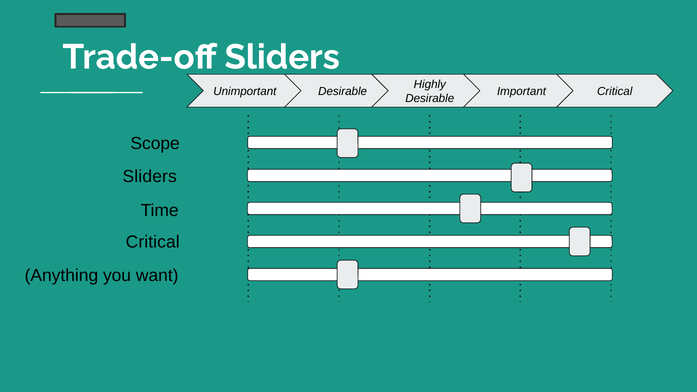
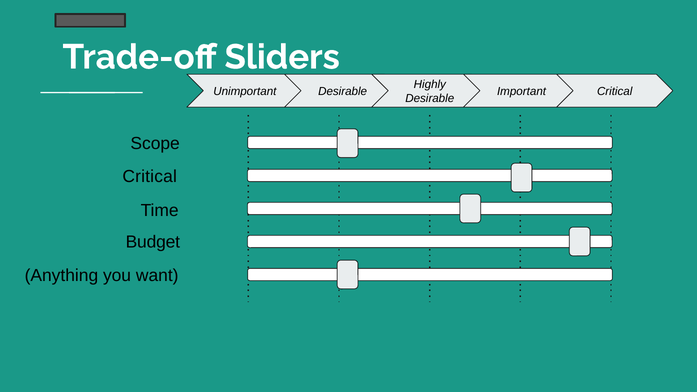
Sliders at (150, 177): Sliders -> Critical
Critical at (153, 242): Critical -> Budget
